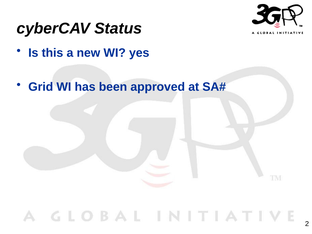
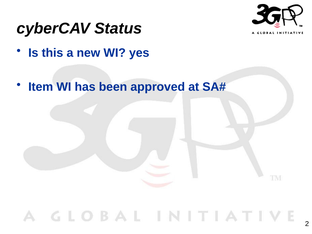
Grid: Grid -> Item
